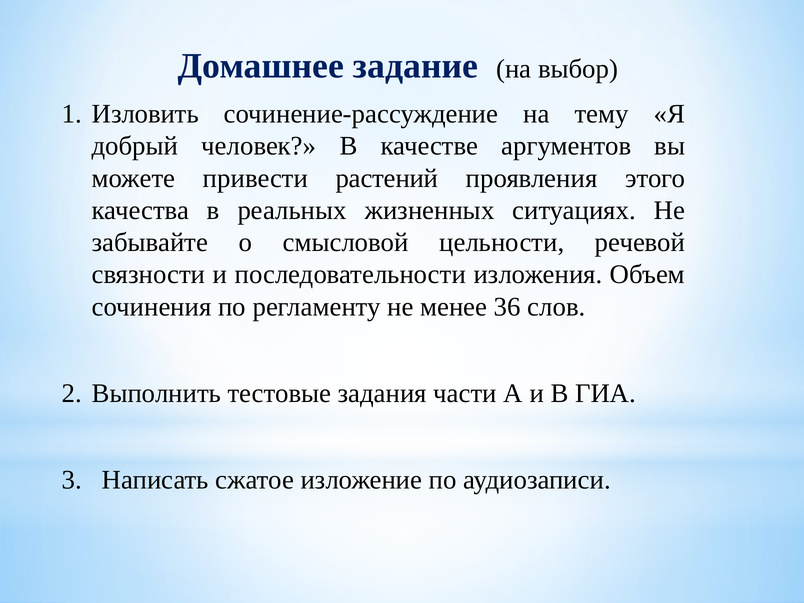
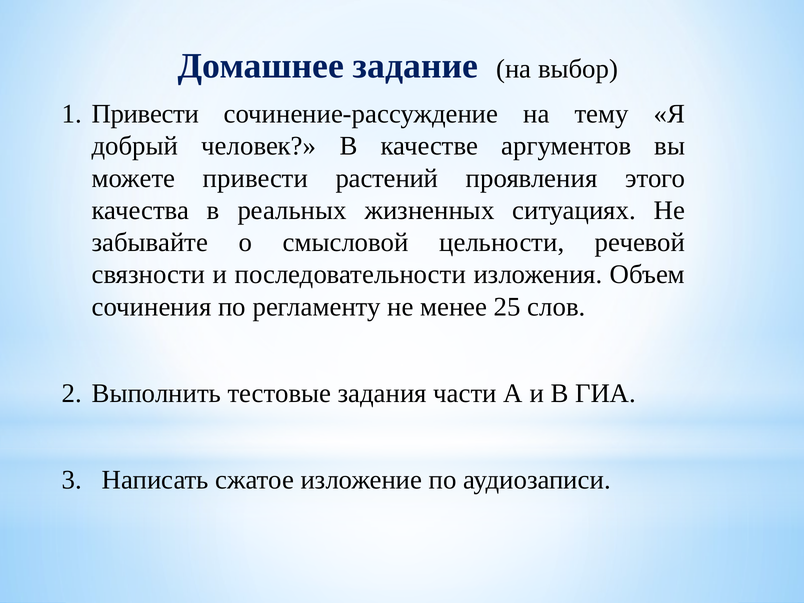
Изловить at (145, 114): Изловить -> Привести
36: 36 -> 25
